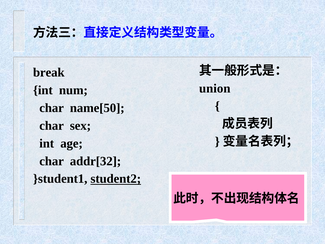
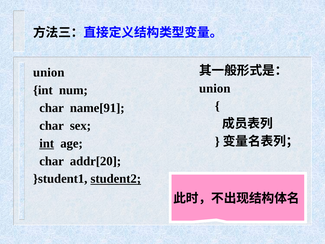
break at (49, 72): break -> union
name[50: name[50 -> name[91
int at (47, 143) underline: none -> present
addr[32: addr[32 -> addr[20
